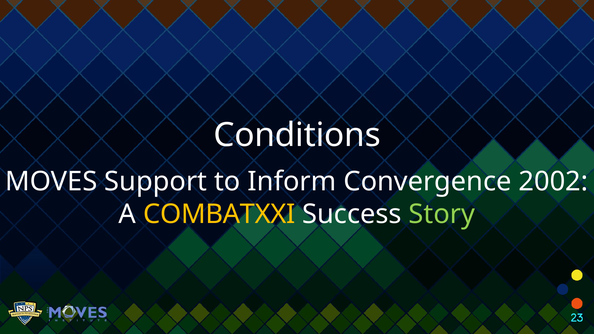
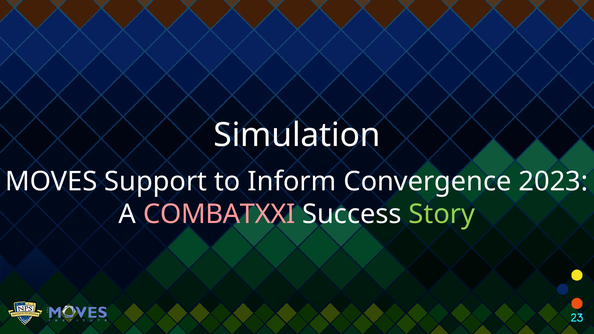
Conditions: Conditions -> Simulation
2002: 2002 -> 2023
COMBATXXI colour: yellow -> pink
